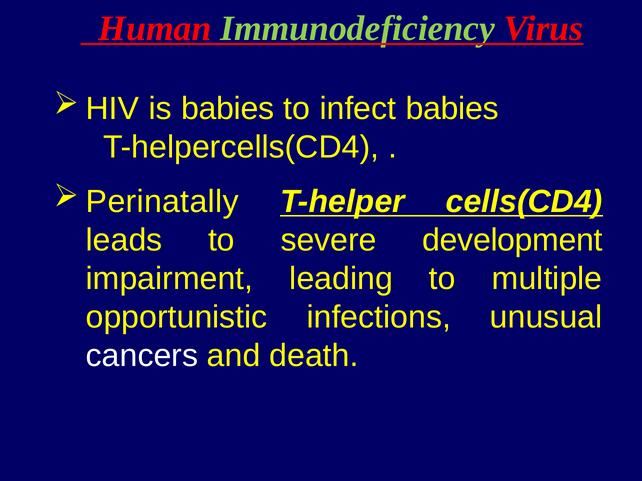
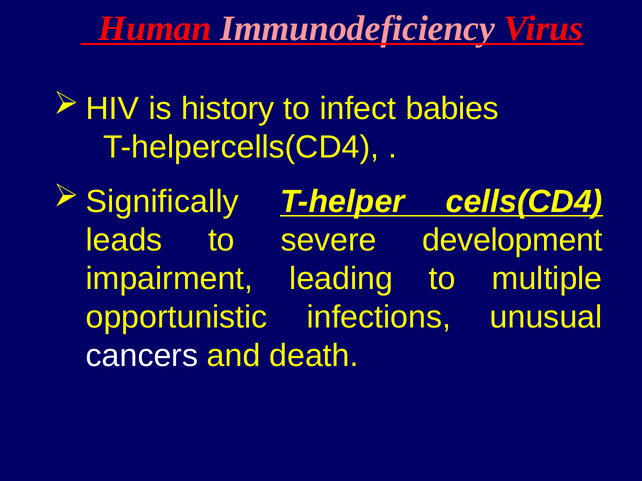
Immunodeficiency colour: light green -> pink
is babies: babies -> history
Perinatally: Perinatally -> Significally
